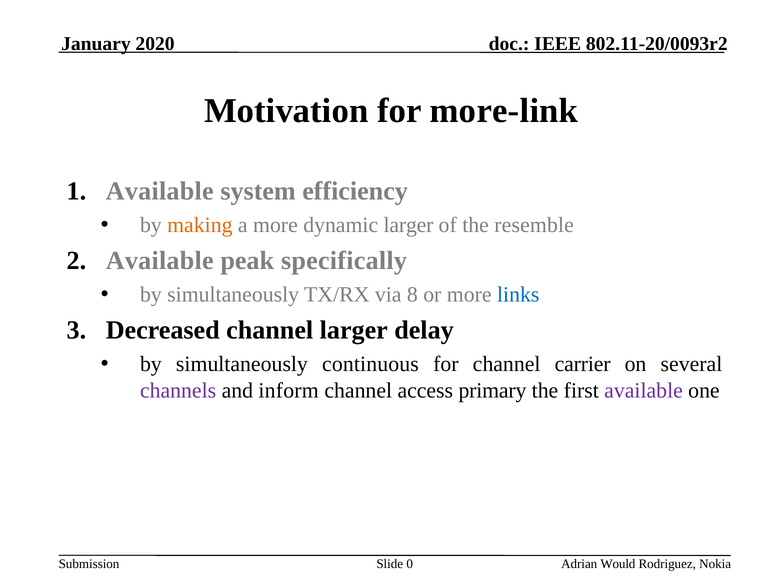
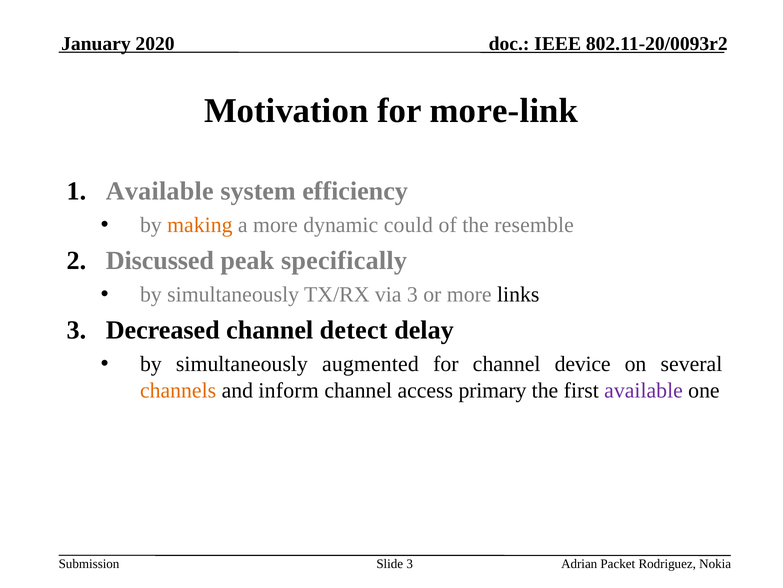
dynamic larger: larger -> could
2 Available: Available -> Discussed
via 8: 8 -> 3
links colour: blue -> black
channel larger: larger -> detect
continuous: continuous -> augmented
carrier: carrier -> device
channels colour: purple -> orange
Slide 0: 0 -> 3
Would: Would -> Packet
